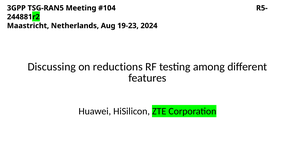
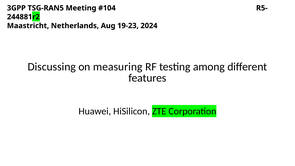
reductions: reductions -> measuring
